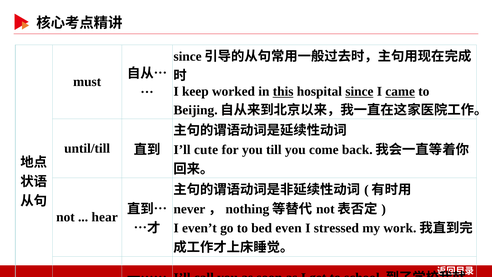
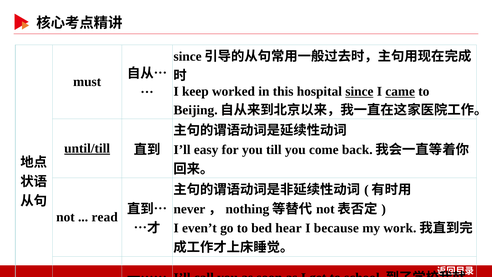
this underline: present -> none
until/till underline: none -> present
cute: cute -> easy
hear: hear -> read
even: even -> hear
stressed: stressed -> because
